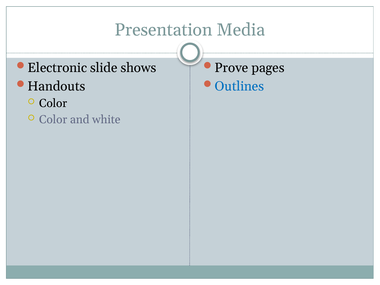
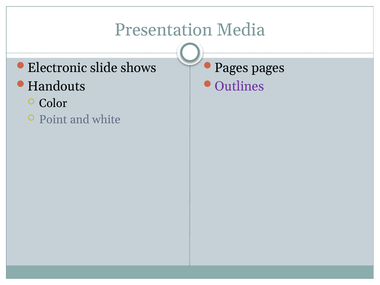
Prove at (232, 68): Prove -> Pages
Outlines colour: blue -> purple
Color at (53, 120): Color -> Point
